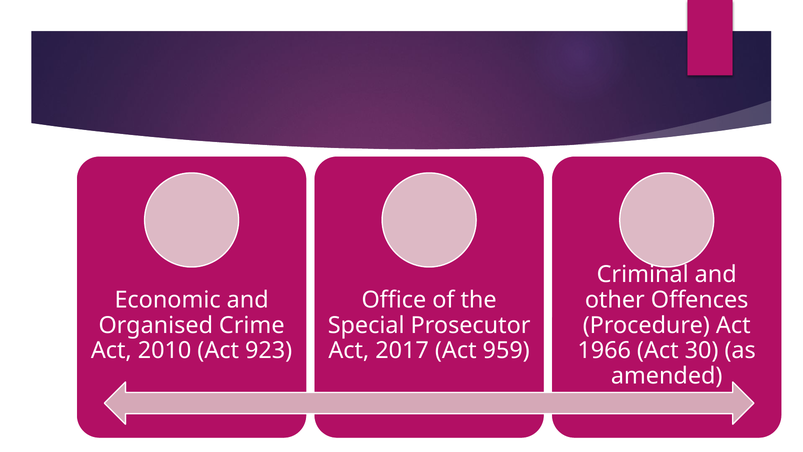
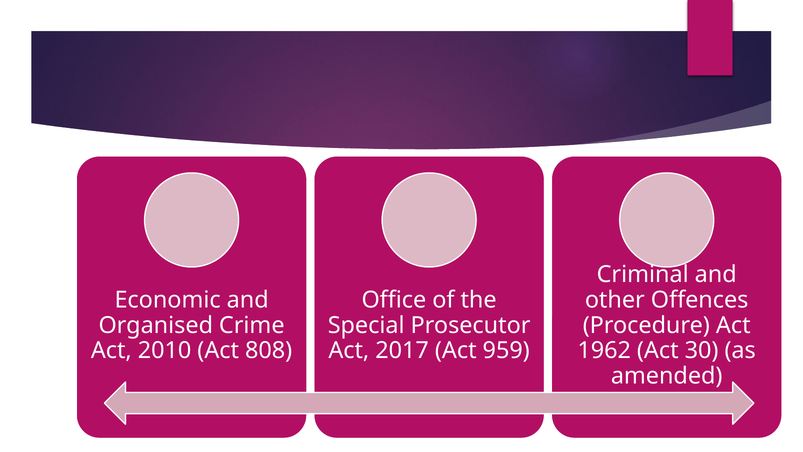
923: 923 -> 808
1966: 1966 -> 1962
